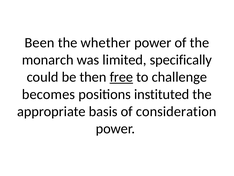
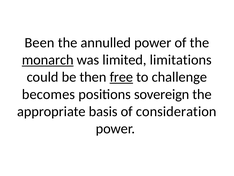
whether: whether -> annulled
monarch underline: none -> present
specifically: specifically -> limitations
instituted: instituted -> sovereign
